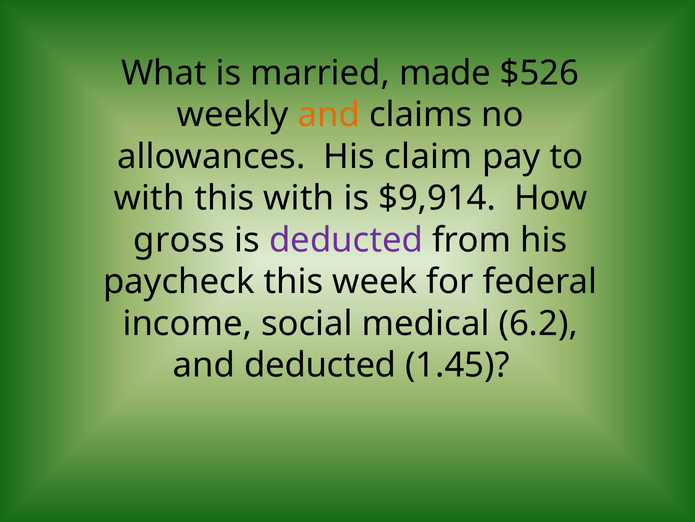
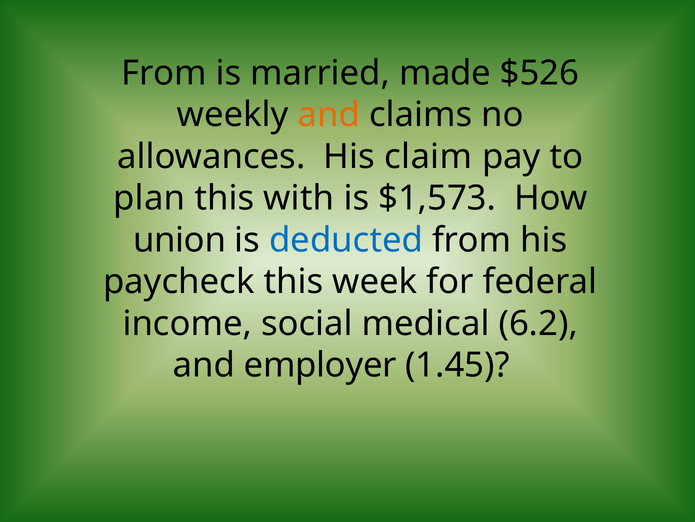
What at (164, 73): What -> From
with at (149, 198): with -> plan
$9,914: $9,914 -> $1,573
gross: gross -> union
deducted at (346, 240) colour: purple -> blue
and deducted: deducted -> employer
